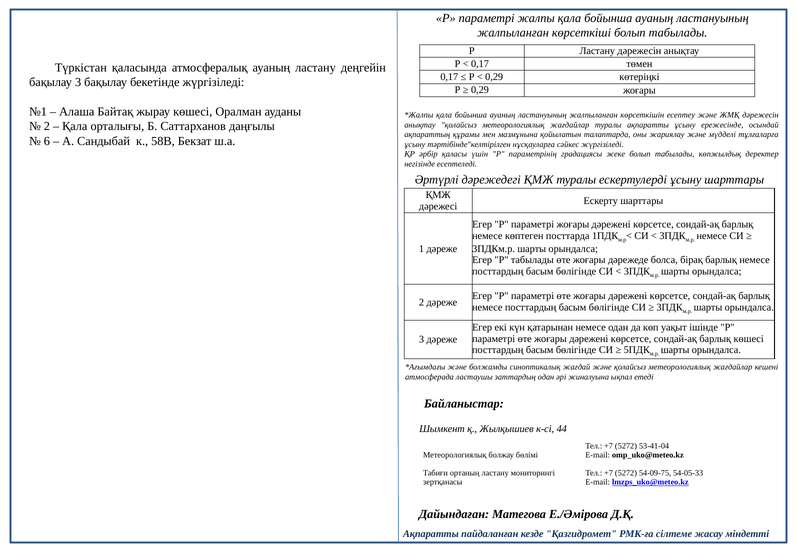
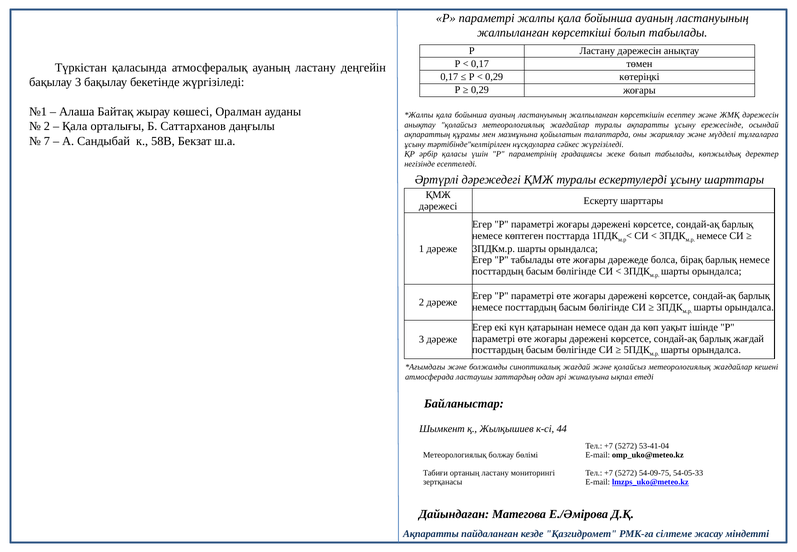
6: 6 -> 7
барлық көшесі: көшесі -> жағдай
